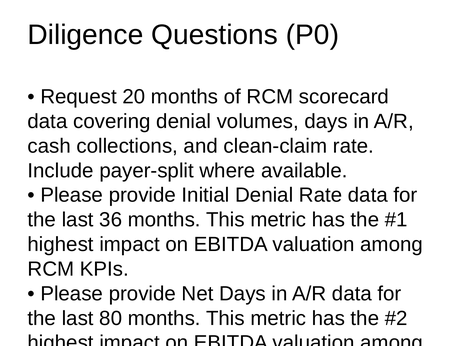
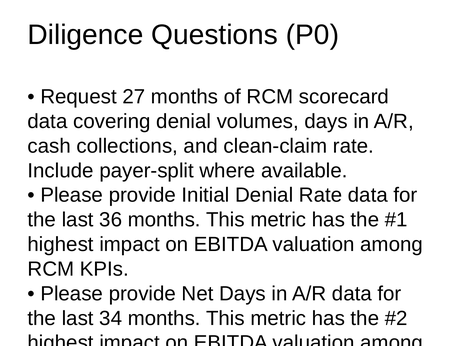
20: 20 -> 27
80: 80 -> 34
